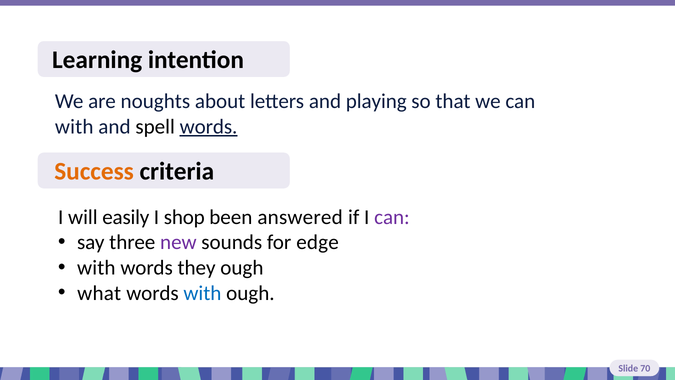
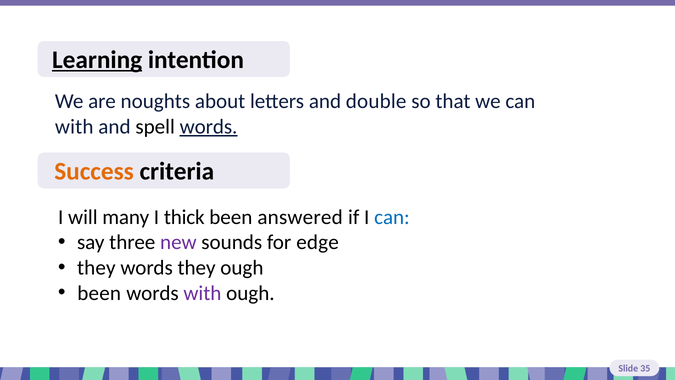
Learning underline: none -> present
playing: playing -> double
easily: easily -> many
shop: shop -> thick
can at (392, 217) colour: purple -> blue
with at (96, 268): with -> they
what at (99, 293): what -> been
with at (202, 293) colour: blue -> purple
70: 70 -> 35
